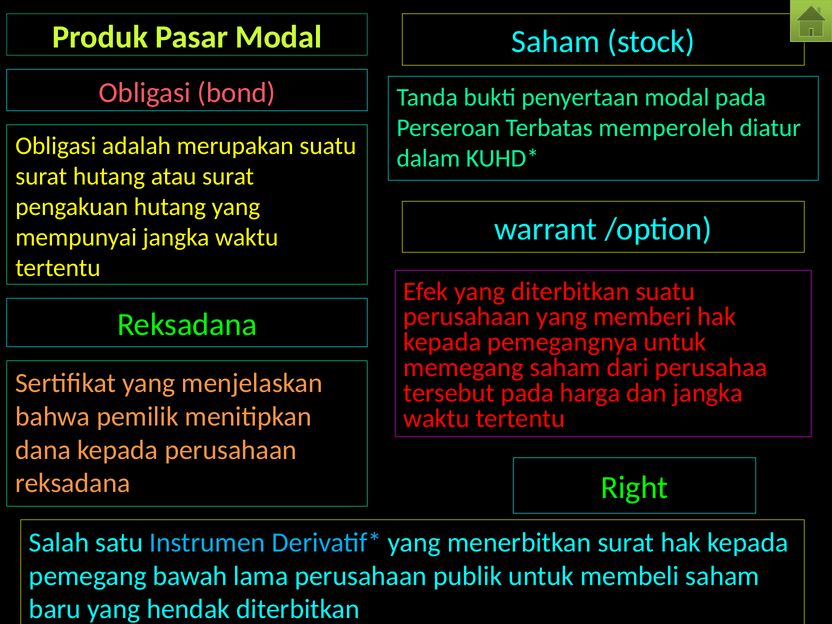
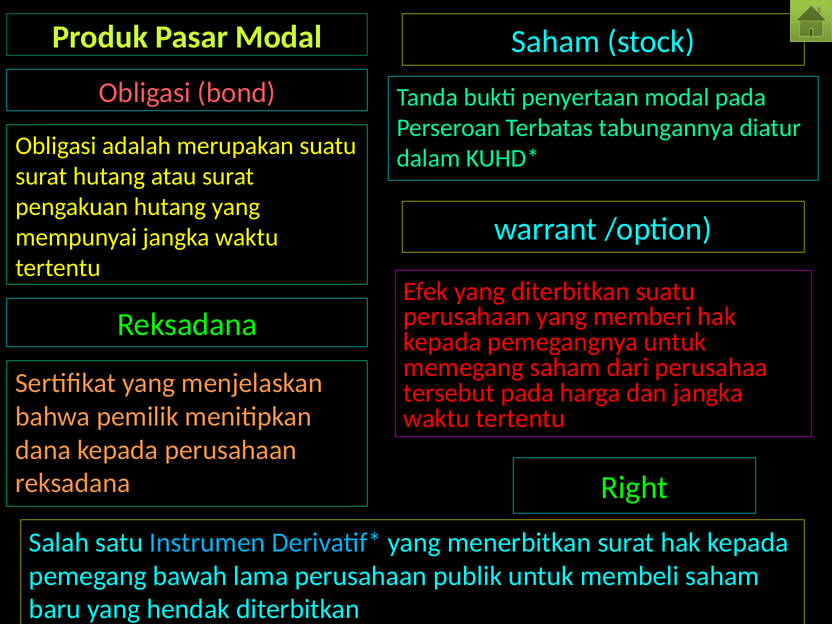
memperoleh: memperoleh -> tabungannya
